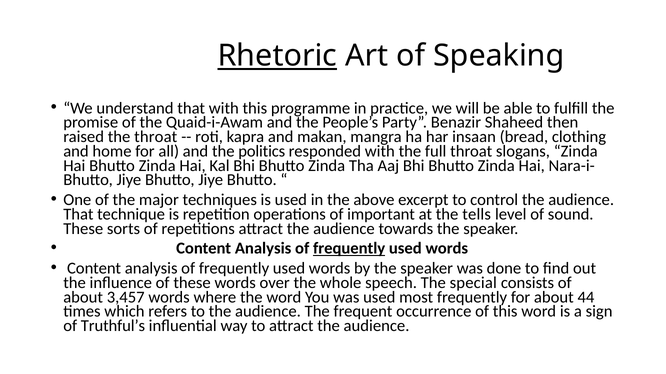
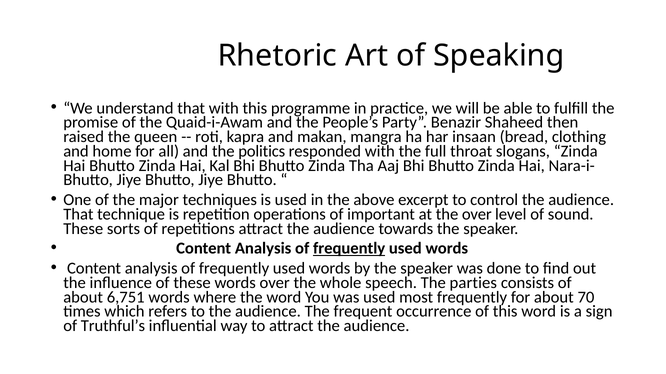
Rhetoric underline: present -> none
the throat: throat -> queen
the tells: tells -> over
special: special -> parties
3,457: 3,457 -> 6,751
44: 44 -> 70
